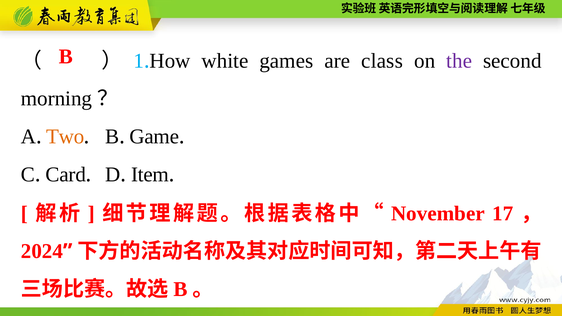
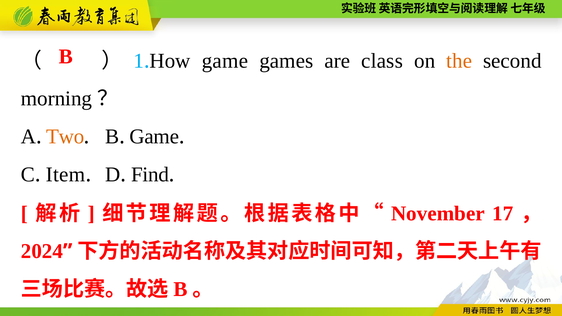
white at (225, 61): white -> game
the colour: purple -> orange
Card: Card -> Item
Item: Item -> Find
